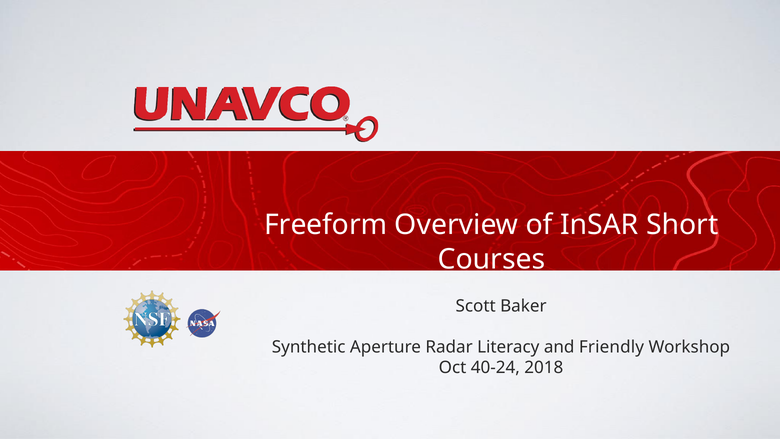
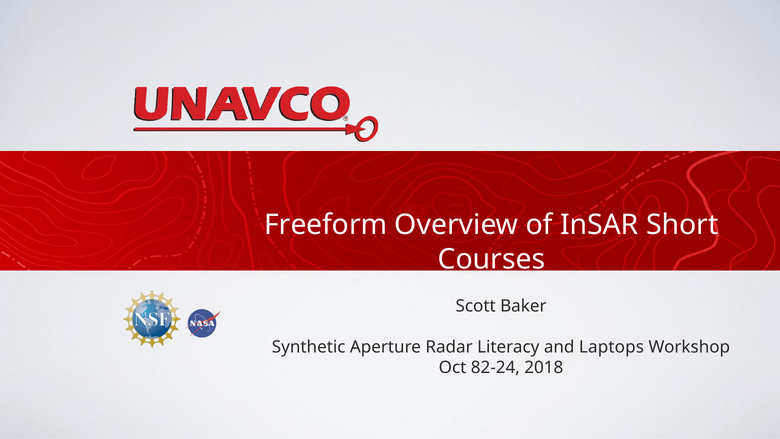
Friendly: Friendly -> Laptops
40-24: 40-24 -> 82-24
